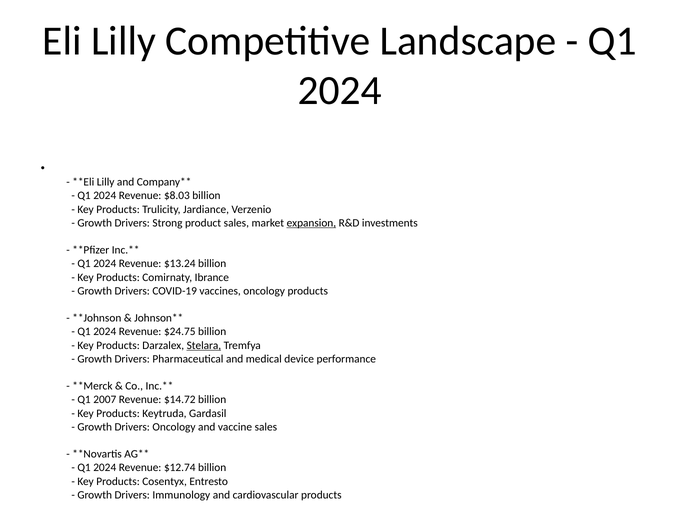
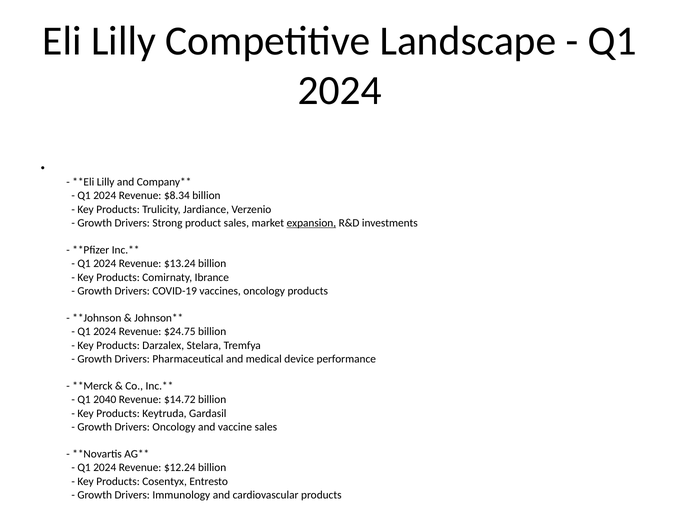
$8.03: $8.03 -> $8.34
Stelara underline: present -> none
2007: 2007 -> 2040
$12.74: $12.74 -> $12.24
